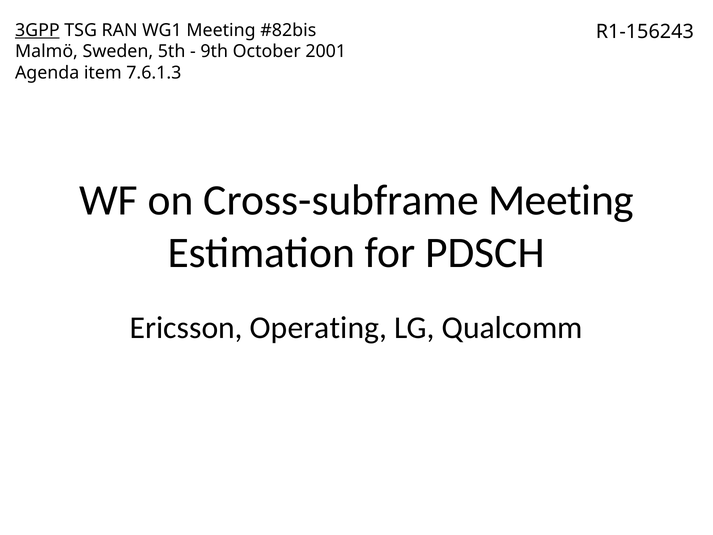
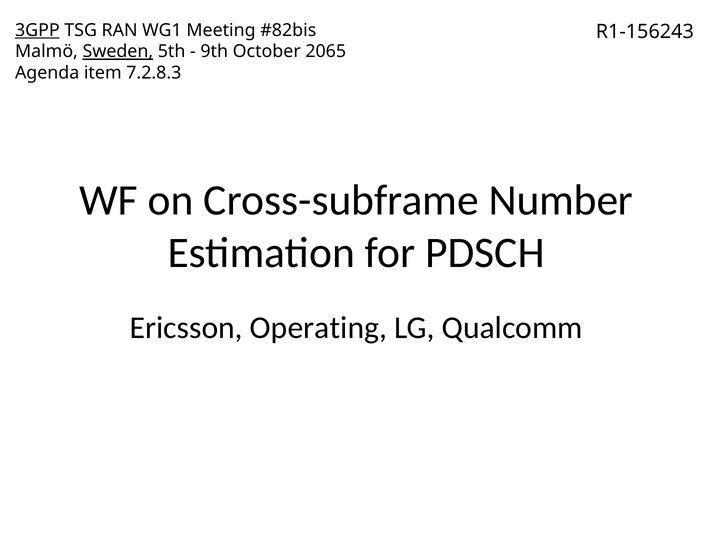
Sweden underline: none -> present
2001: 2001 -> 2065
7.6.1.3: 7.6.1.3 -> 7.2.8.3
Cross-subframe Meeting: Meeting -> Number
